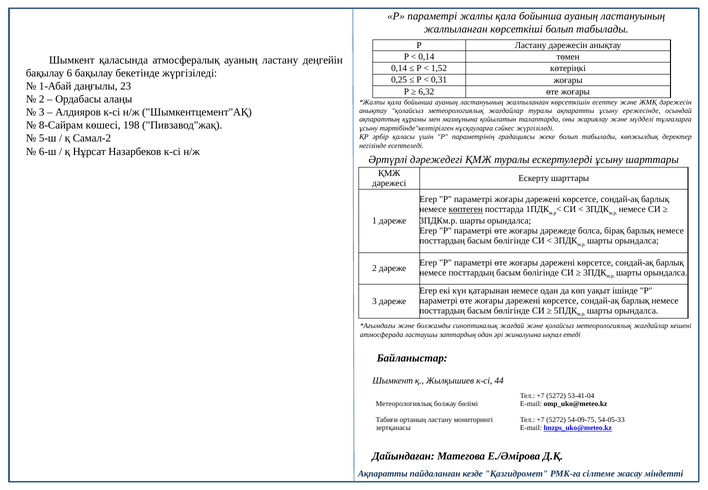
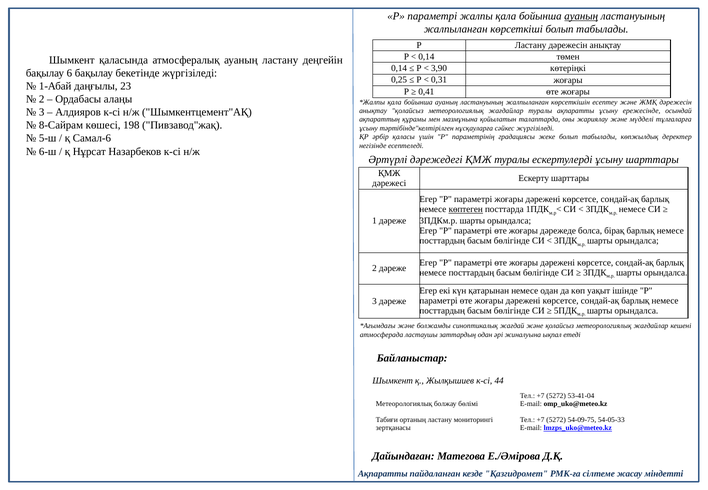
ауаның at (581, 16) underline: none -> present
1,52: 1,52 -> 3,90
6,32: 6,32 -> 0,41
Самал-2: Самал-2 -> Самал-6
